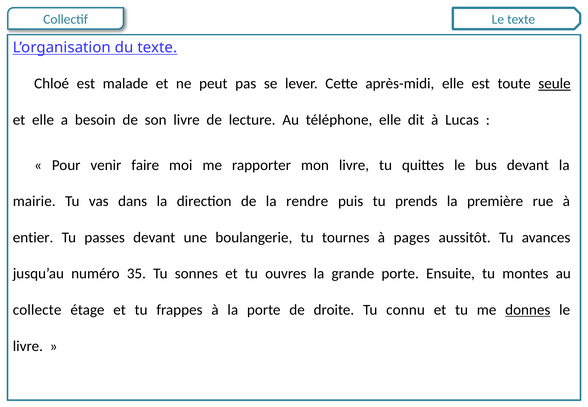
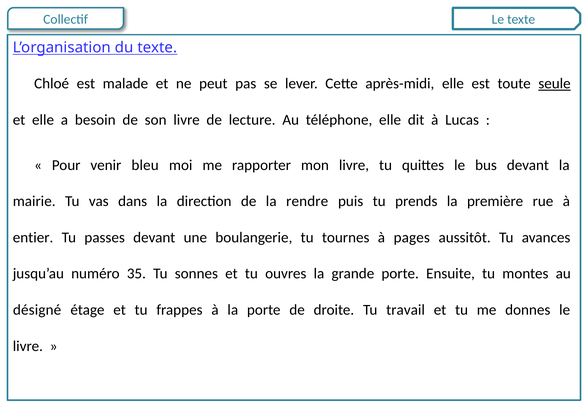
faire: faire -> bleu
collecte: collecte -> désigné
connu: connu -> travail
donnes underline: present -> none
